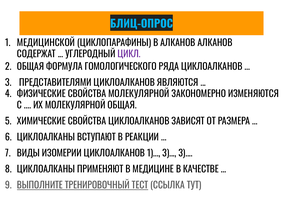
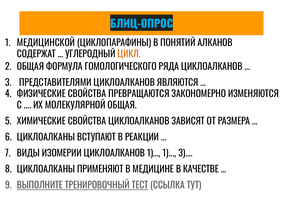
В АЛКАНОВ: АЛКАНОВ -> ПОНЯТИЙ
ЦИКЛ colour: purple -> orange
СВОЙСТВА МОЛЕКУЛЯРНОЙ: МОЛЕКУЛЯРНОЙ -> ПРЕВРАЩАЮТСЯ
1 3: 3 -> 1
